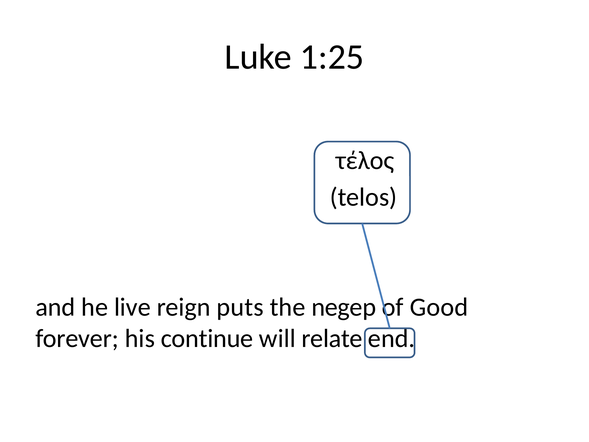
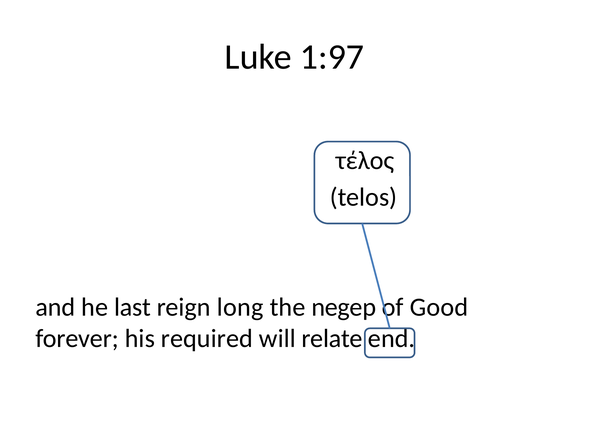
1:25: 1:25 -> 1:97
live: live -> last
puts: puts -> long
continue: continue -> required
